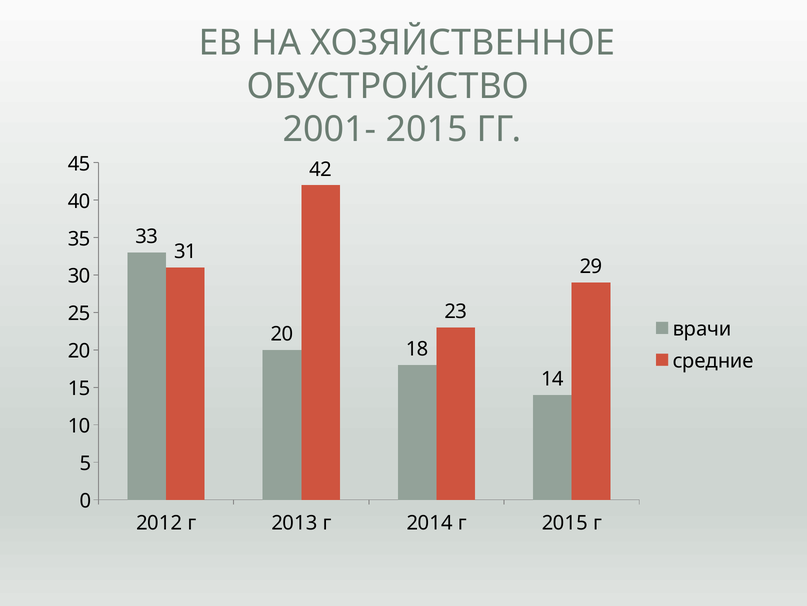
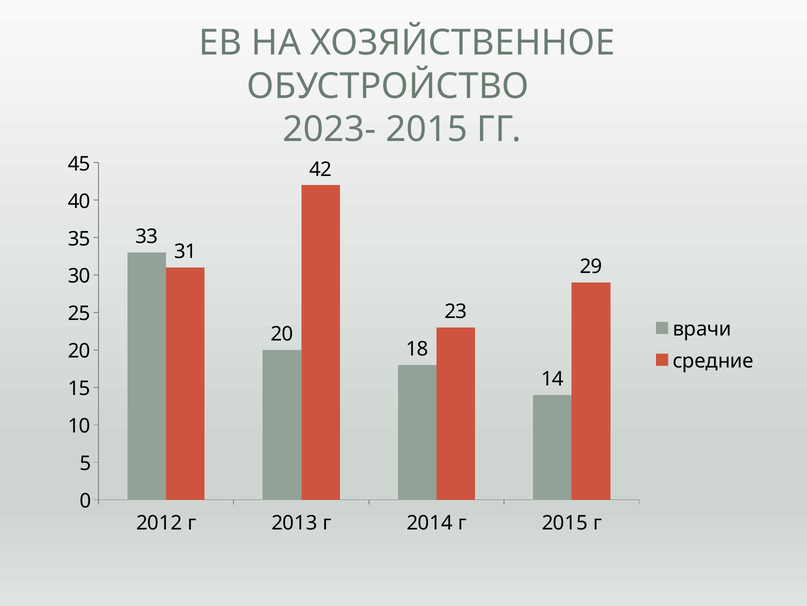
2001-: 2001- -> 2023-
